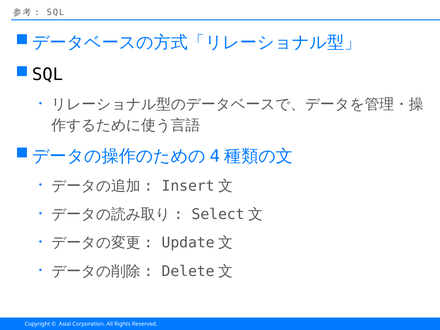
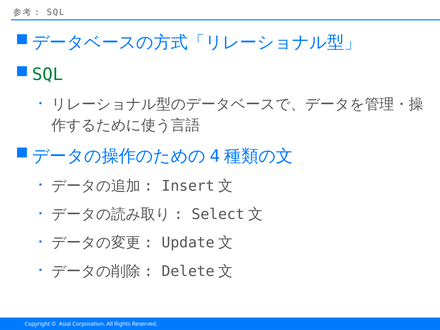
SQL at (48, 75) colour: black -> green
